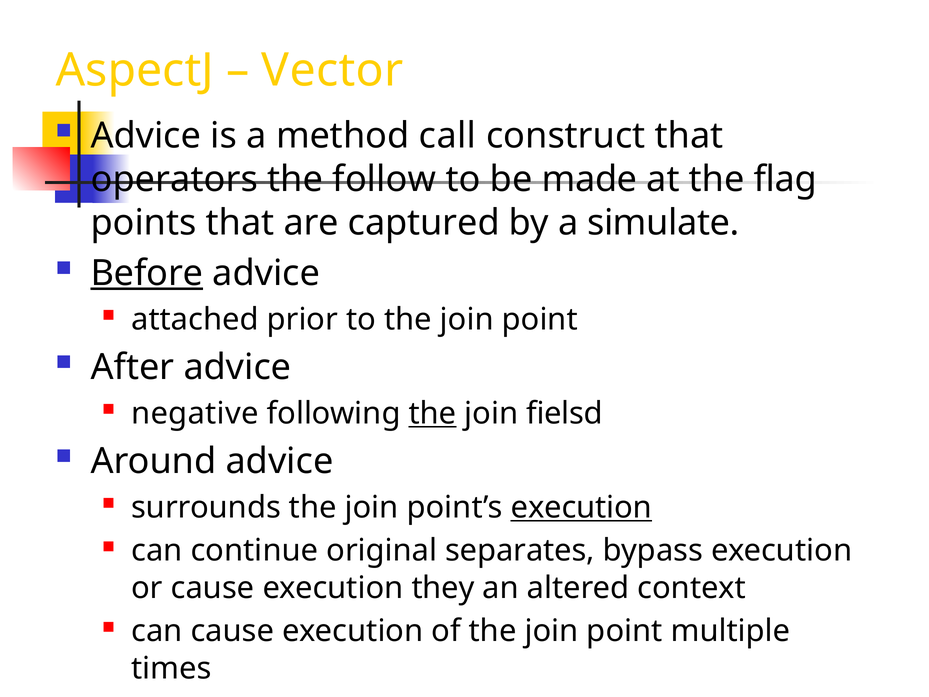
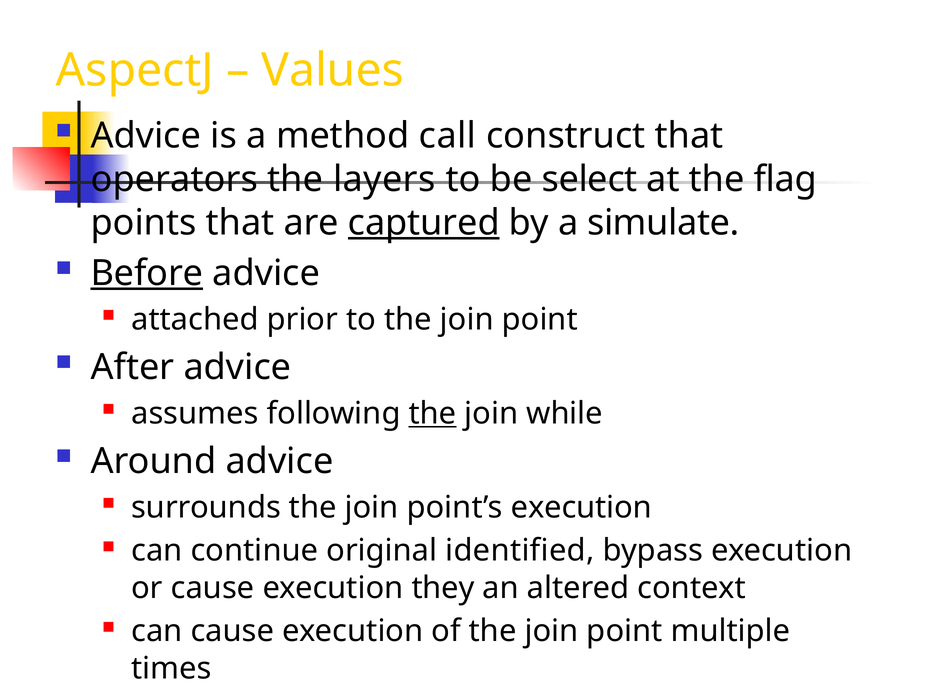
Vector: Vector -> Values
follow: follow -> layers
made: made -> select
captured underline: none -> present
negative: negative -> assumes
fielsd: fielsd -> while
execution at (581, 507) underline: present -> none
separates: separates -> identified
